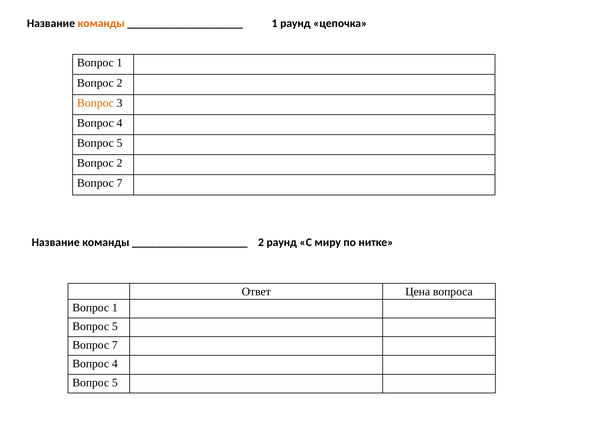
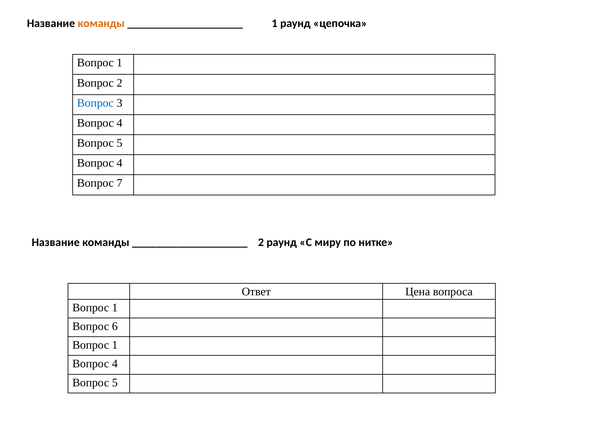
Вопрос at (95, 103) colour: orange -> blue
2 at (120, 163): 2 -> 4
5 at (115, 327): 5 -> 6
7 at (115, 345): 7 -> 1
